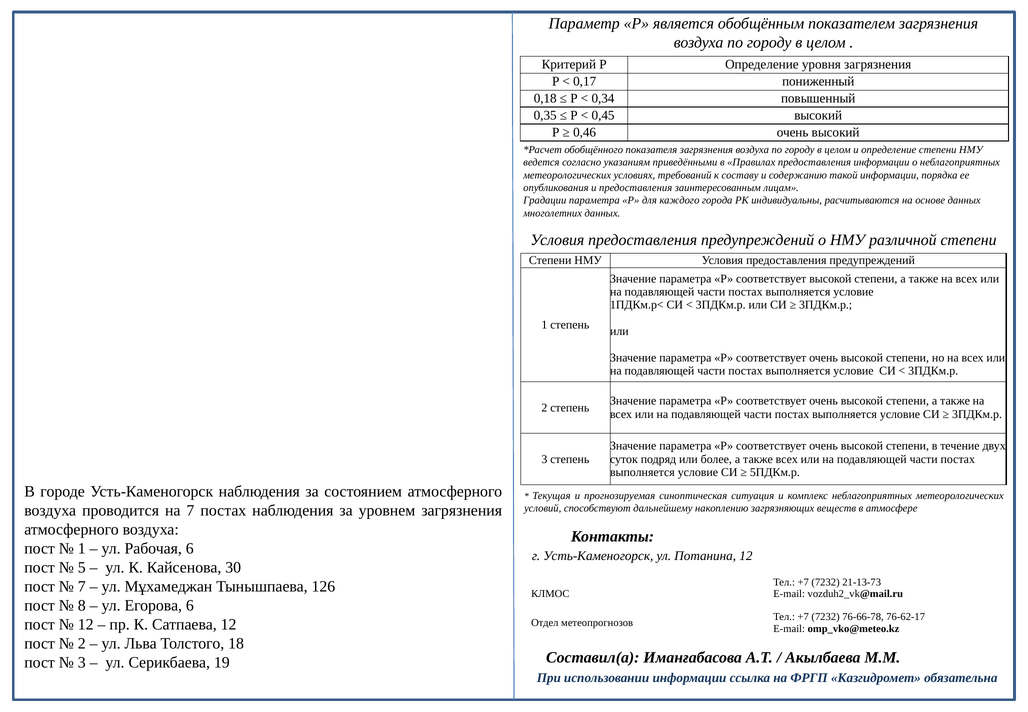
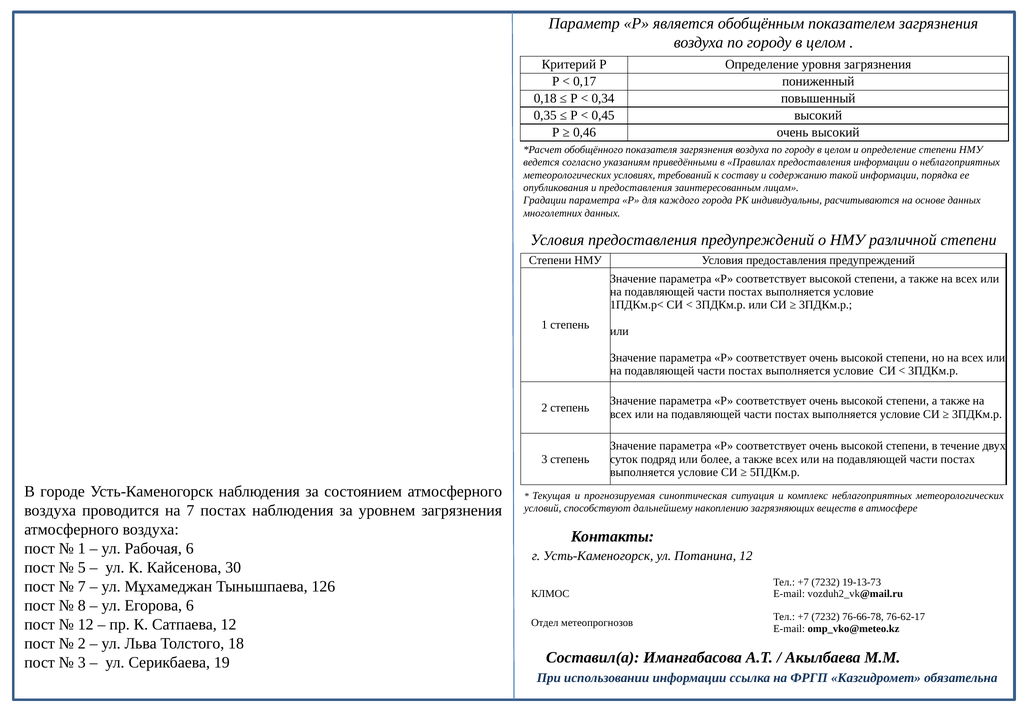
21-13-73: 21-13-73 -> 19-13-73
